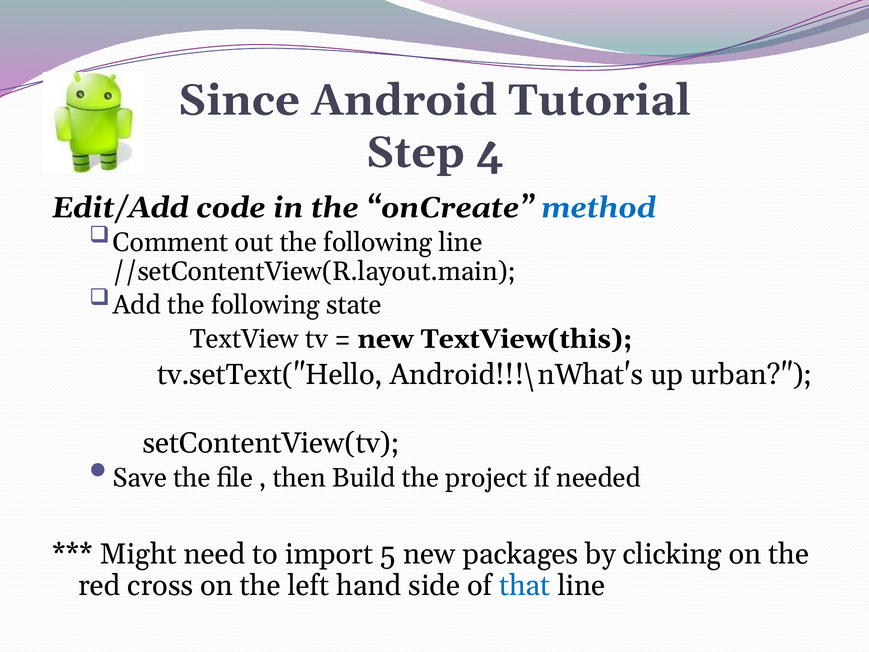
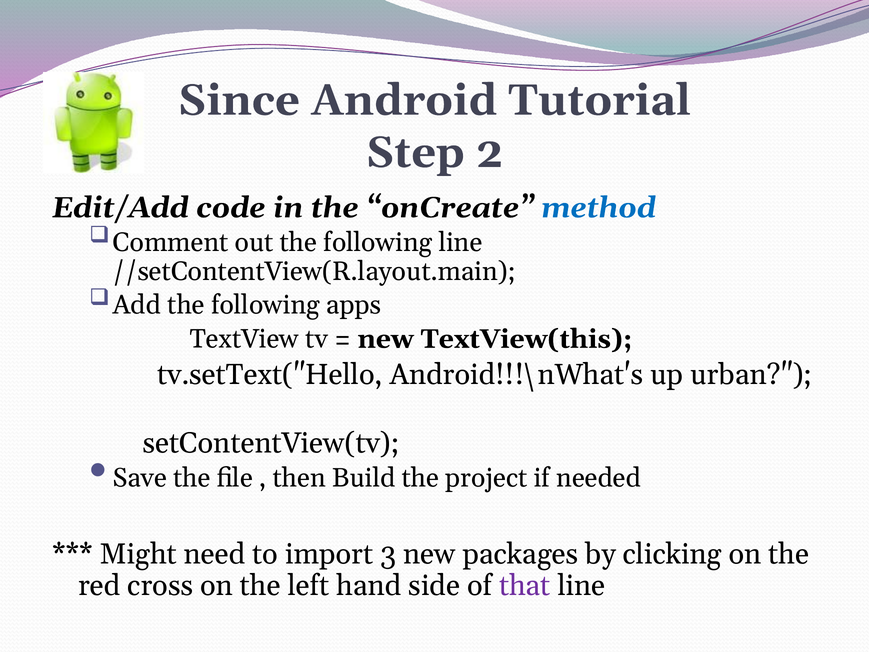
4: 4 -> 2
state: state -> apps
5: 5 -> 3
that colour: blue -> purple
